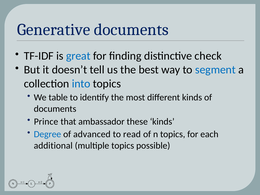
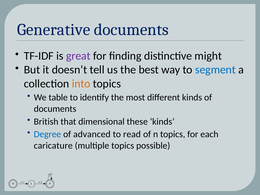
great colour: blue -> purple
check: check -> might
into colour: blue -> orange
Prince: Prince -> British
ambassador: ambassador -> dimensional
additional: additional -> caricature
